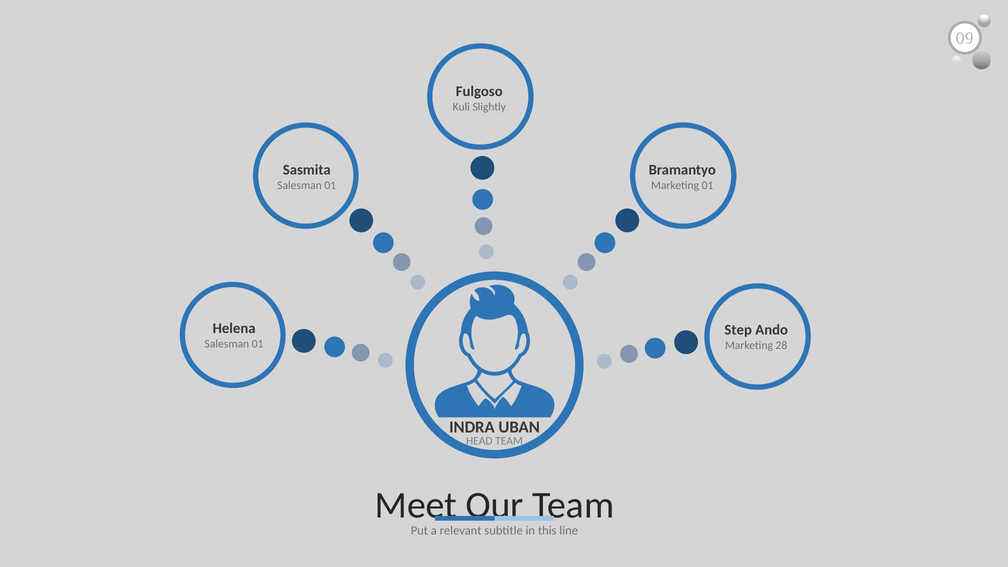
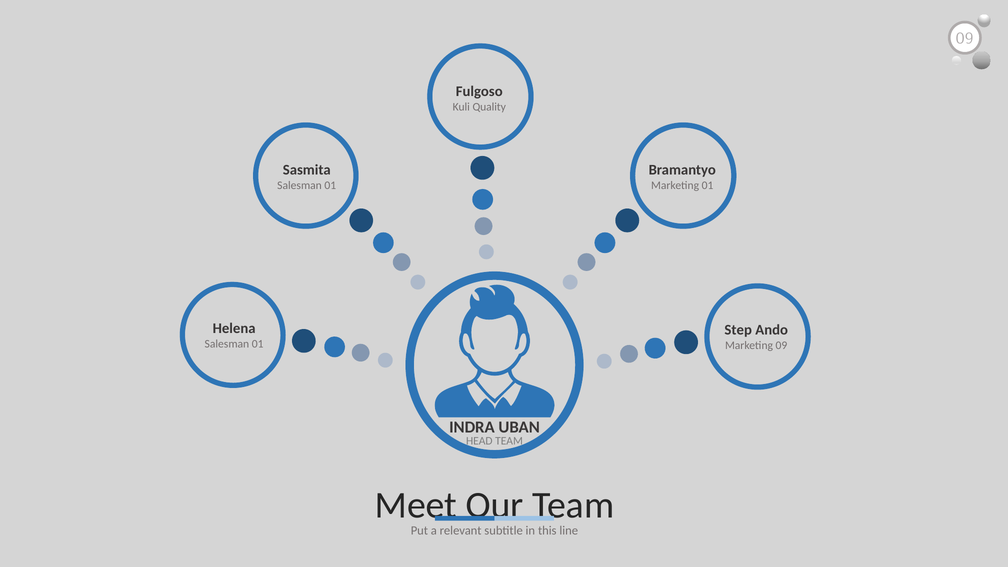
Slightly: Slightly -> Quality
Marketing 28: 28 -> 09
